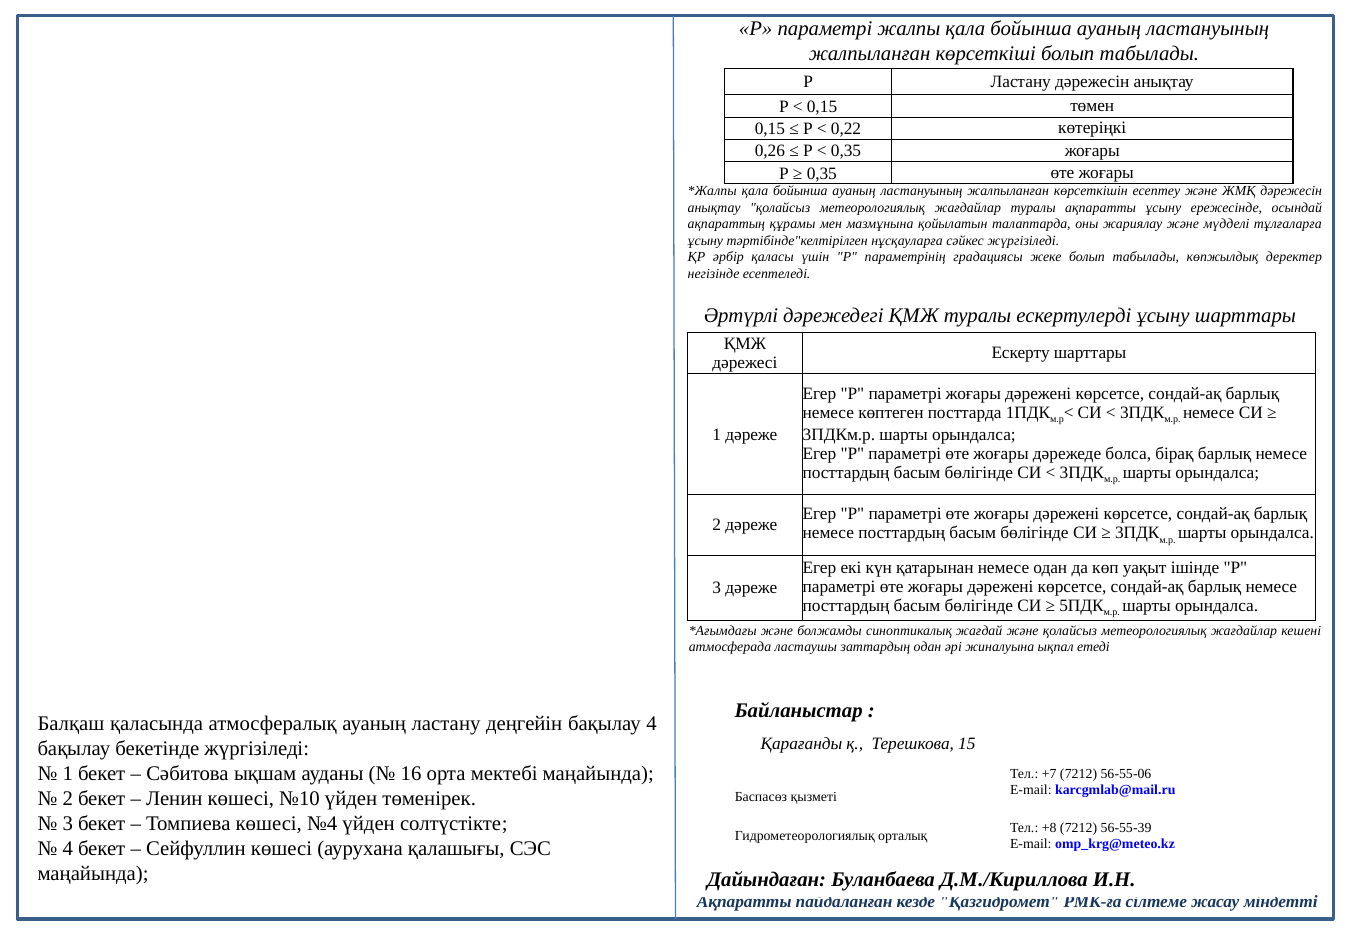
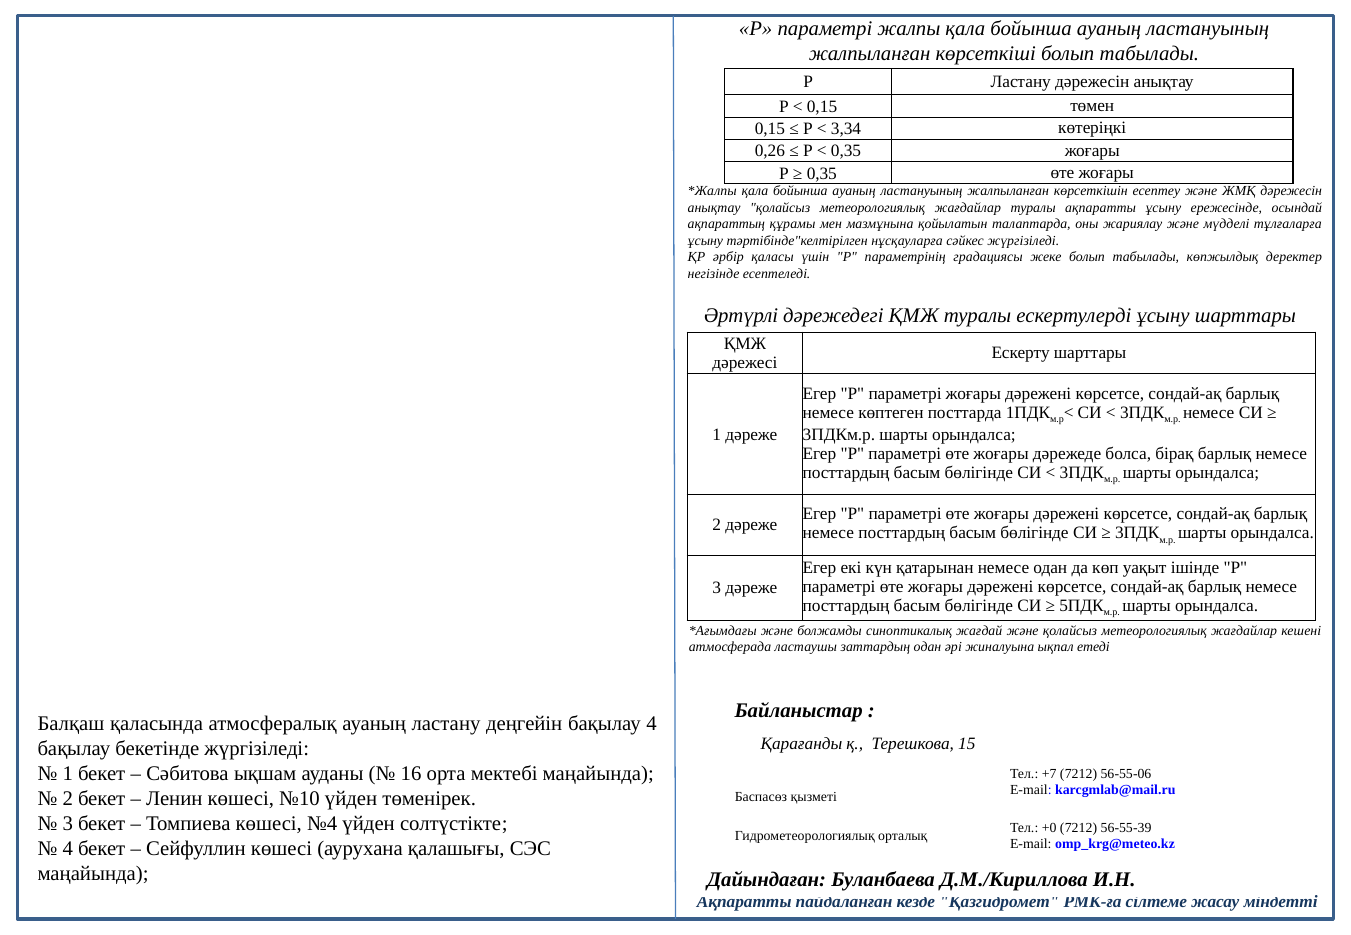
0,22: 0,22 -> 3,34
+8: +8 -> +0
